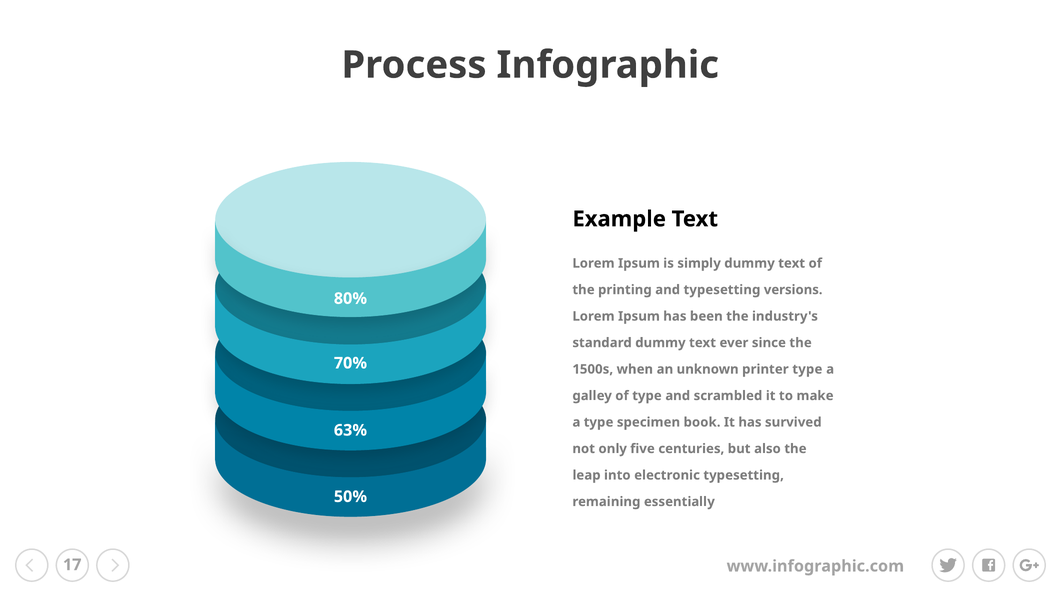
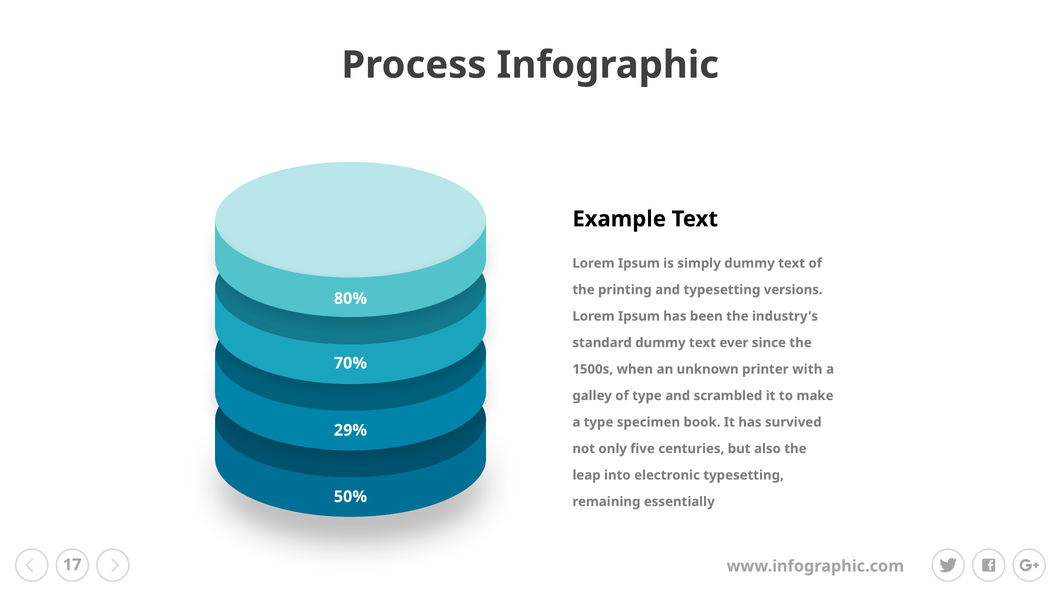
printer type: type -> with
63%: 63% -> 29%
